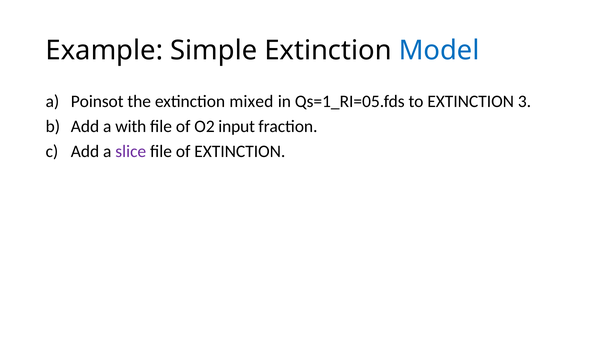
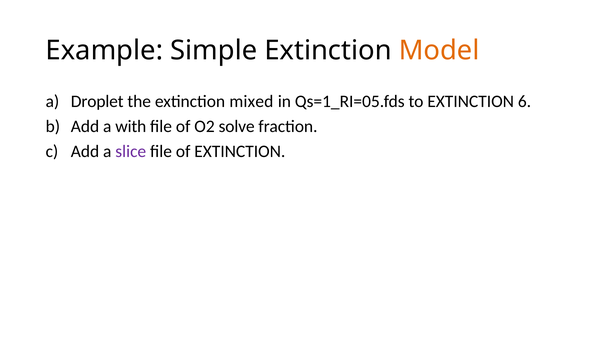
Model colour: blue -> orange
Poinsot: Poinsot -> Droplet
3: 3 -> 6
input: input -> solve
